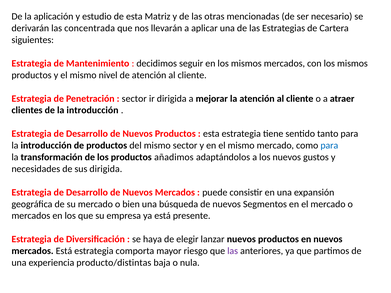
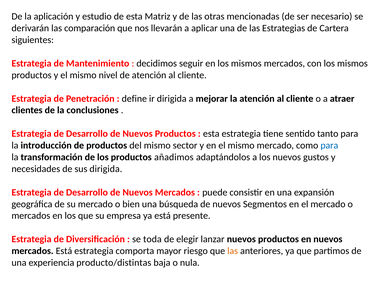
concentrada: concentrada -> comparación
sector at (134, 99): sector -> define
de la introducción: introducción -> conclusiones
haya: haya -> toda
las at (233, 251) colour: purple -> orange
